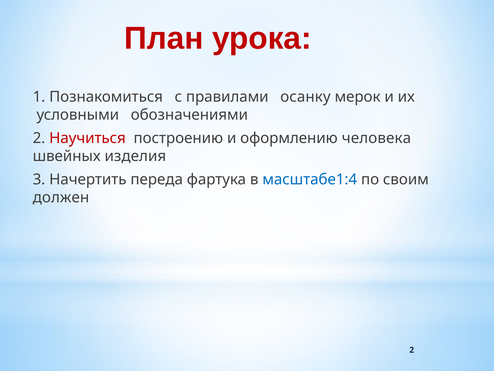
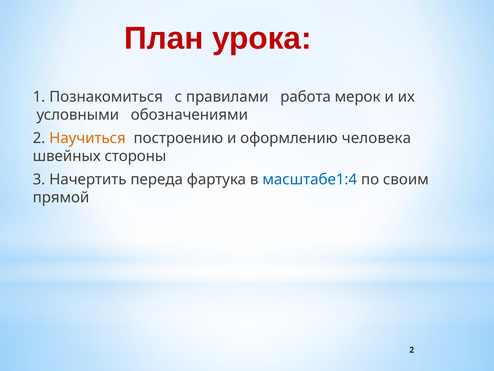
осанку: осанку -> работа
Научиться colour: red -> orange
изделия: изделия -> стороны
должен: должен -> прямой
